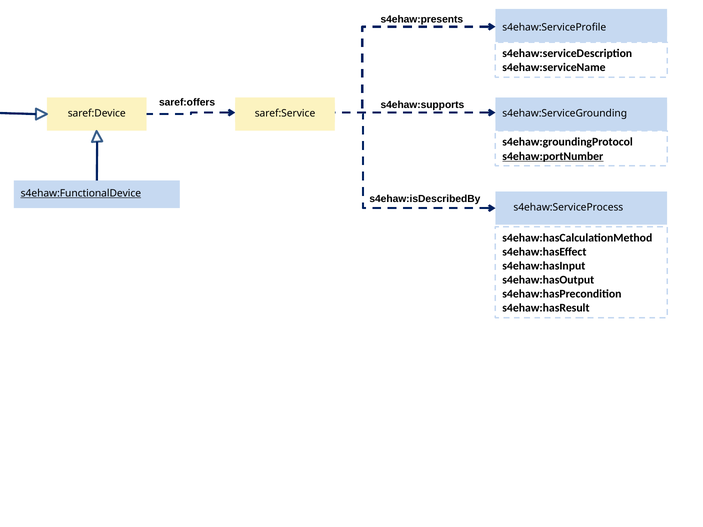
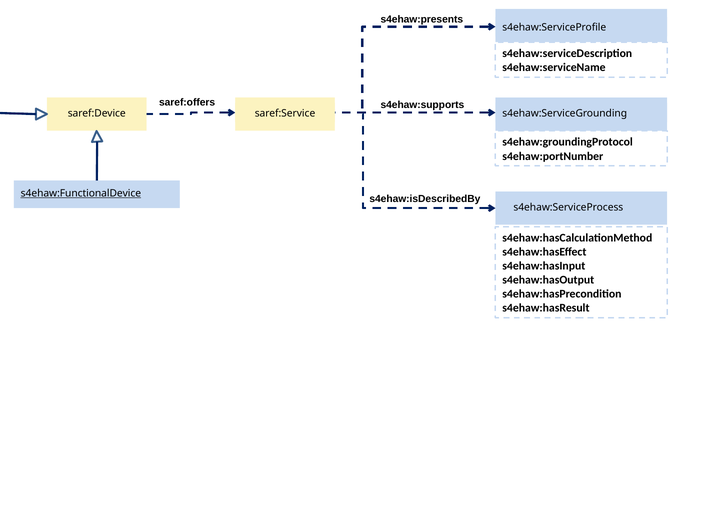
s4ehaw:portNumber underline: present -> none
